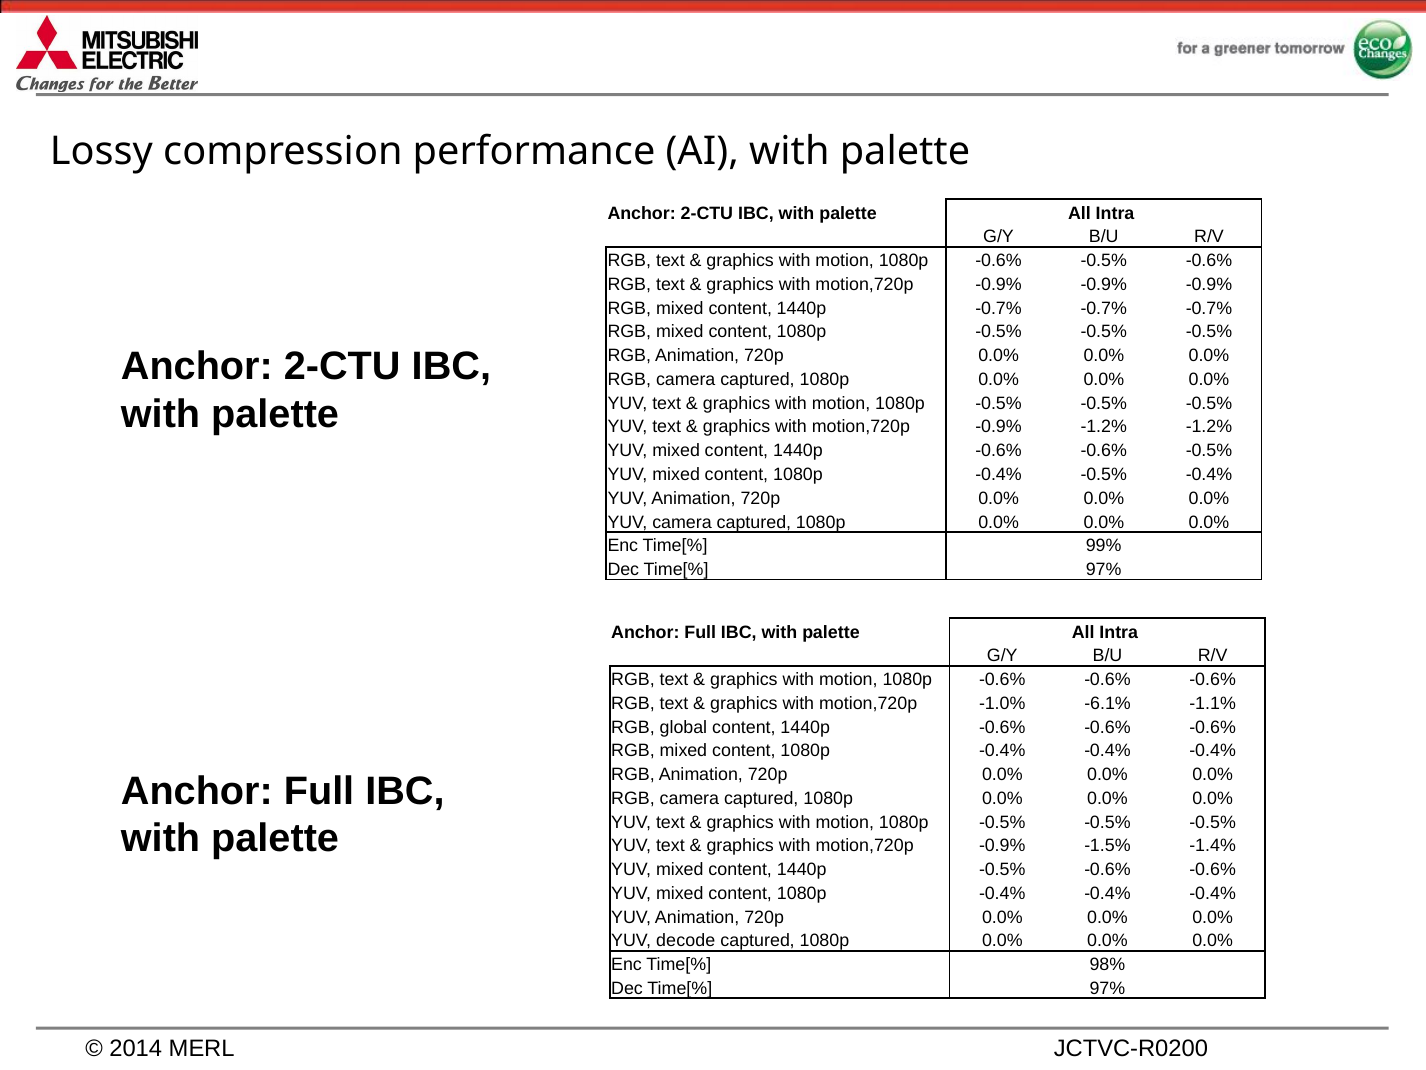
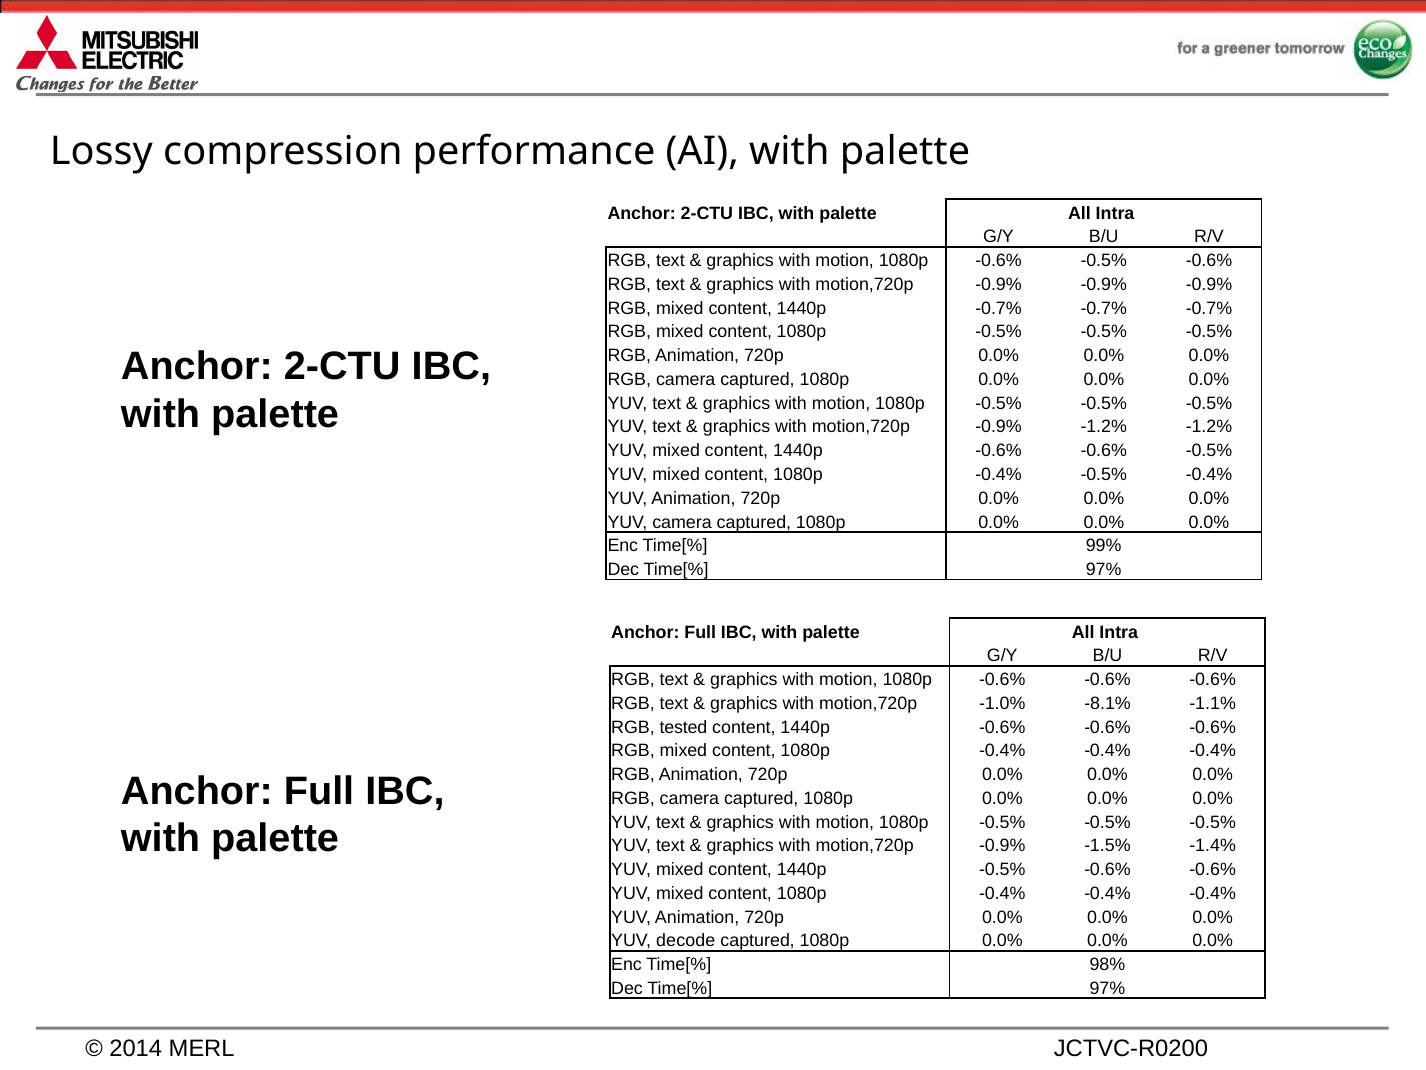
-6.1%: -6.1% -> -8.1%
global: global -> tested
